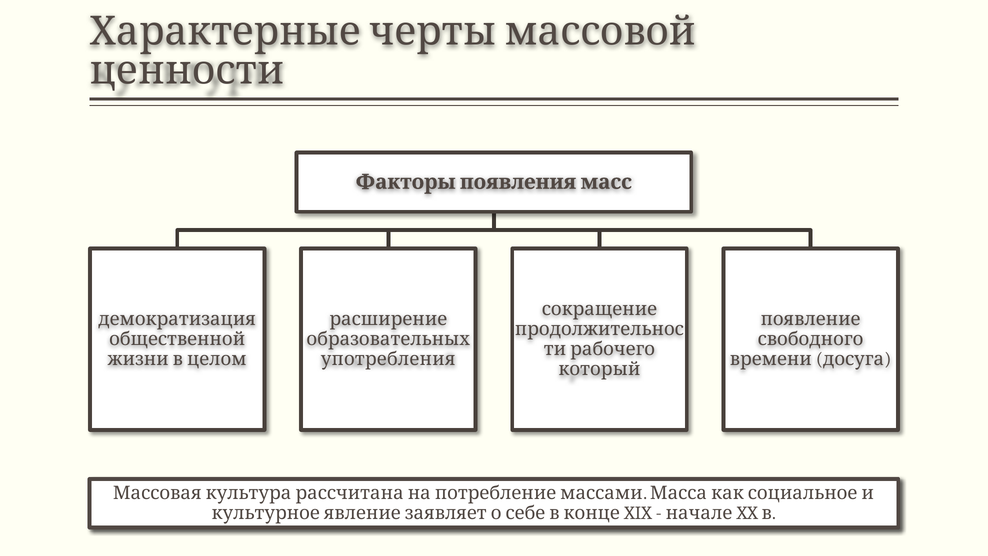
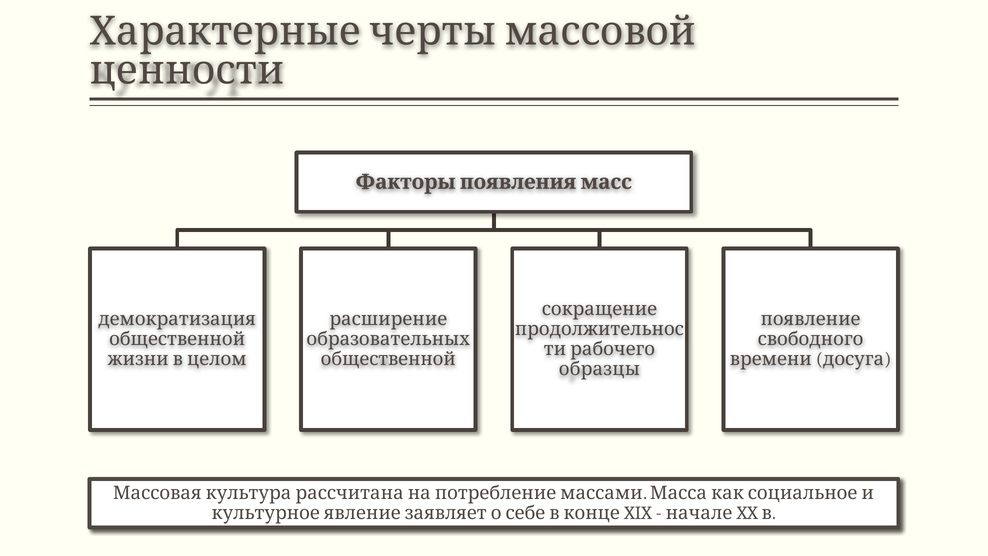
употребления at (388, 359): употребления -> общественной
который: который -> образцы
